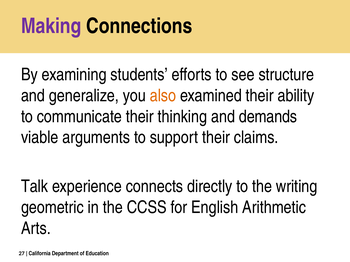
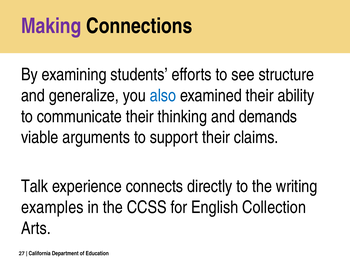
also colour: orange -> blue
geometric: geometric -> examples
Arithmetic: Arithmetic -> Collection
